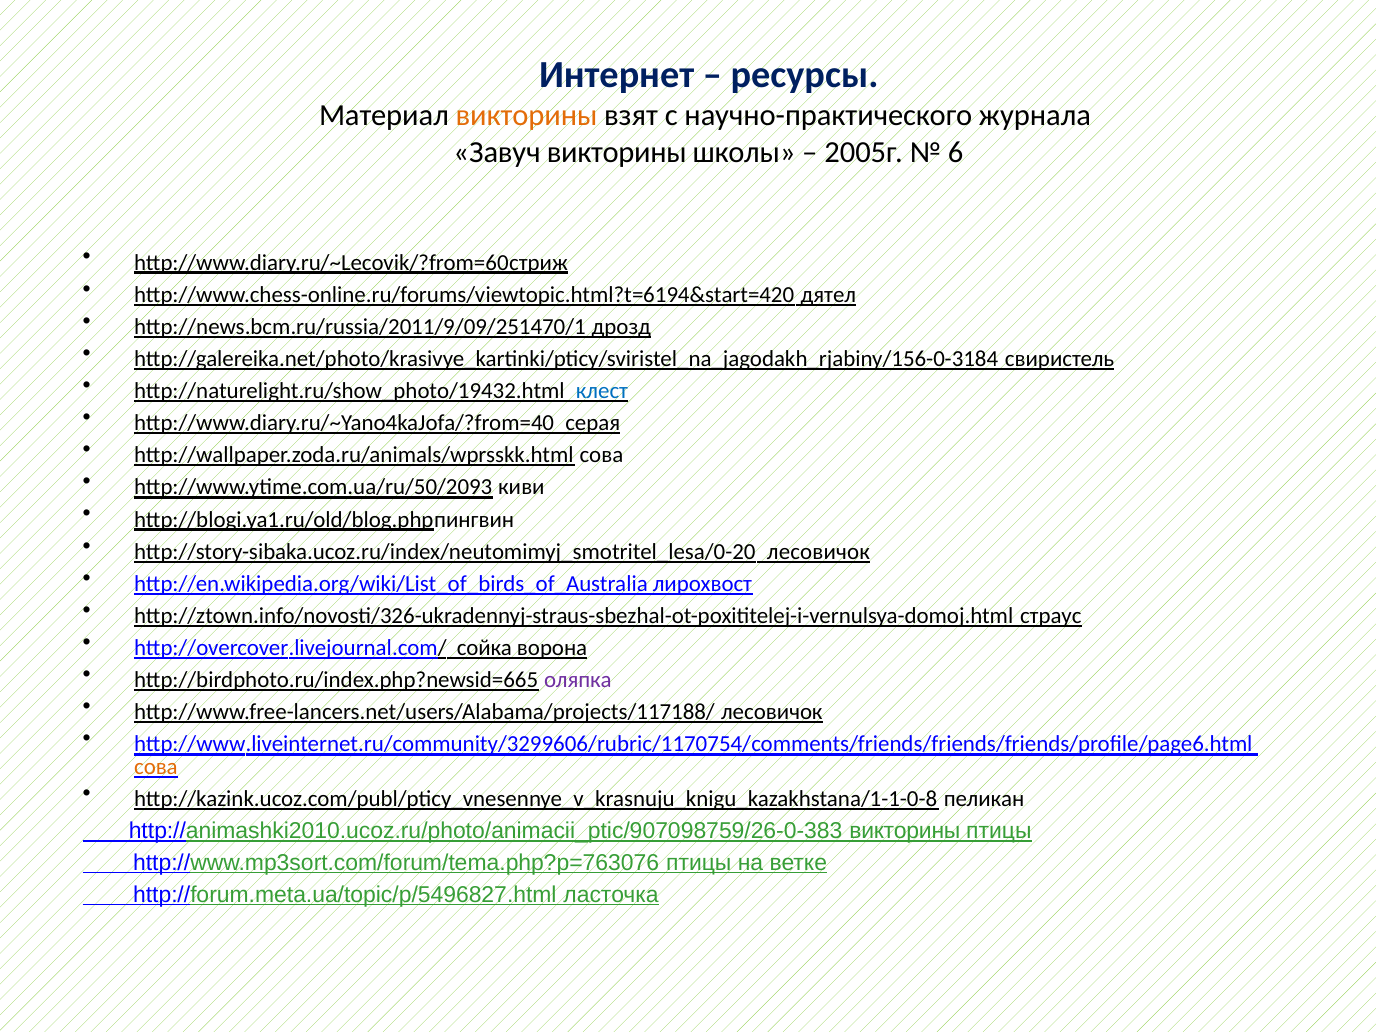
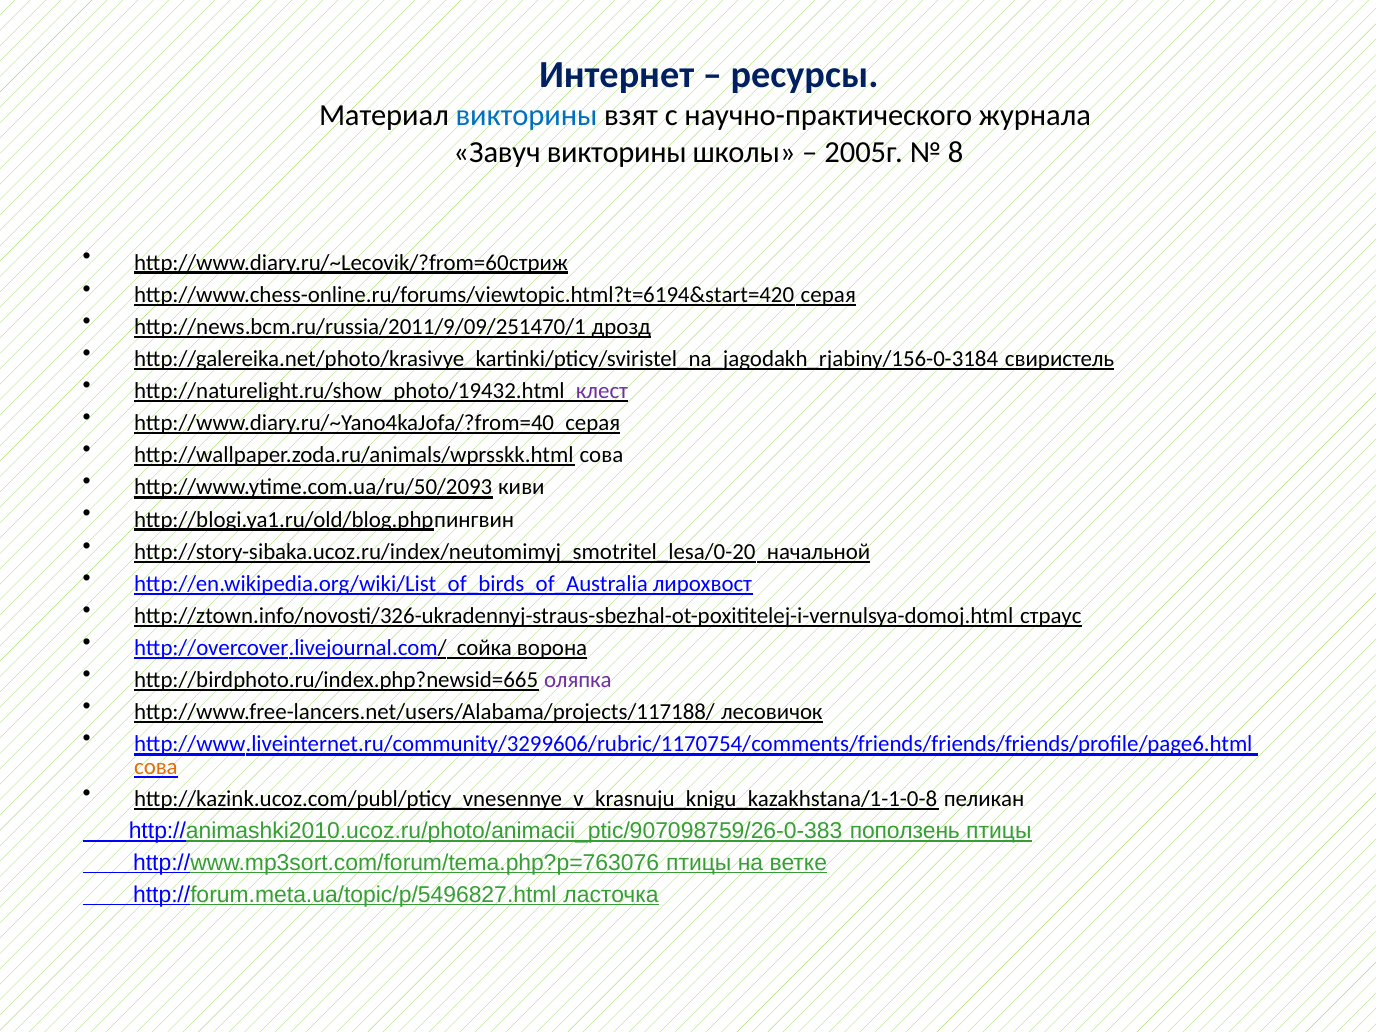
викторины at (526, 116) colour: orange -> blue
6: 6 -> 8
http://www.chess-online.ru/forums/viewtopic.html?t=6194&start=420 дятел: дятел -> серая
клест colour: blue -> purple
http://story-sibaka.ucoz.ru/index/neutomimyj_smotritel_lesa/0-20 лесовичок: лесовичок -> начальной
http://animashki2010.ucoz.ru/photo/animacii_ptic/907098759/26-0-383 викторины: викторины -> поползень
